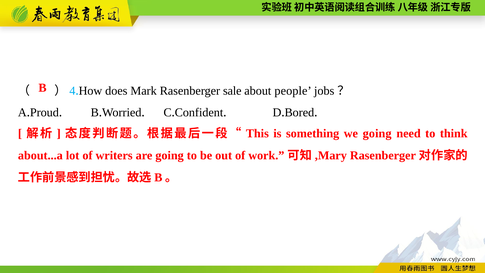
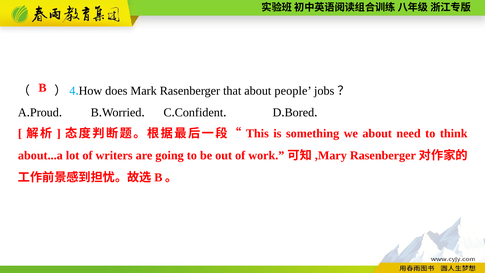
sale: sale -> that
we going: going -> about
